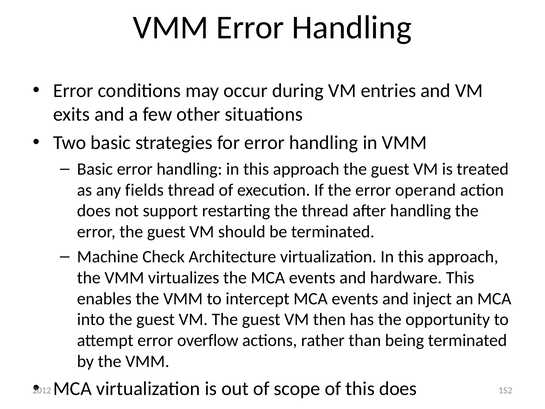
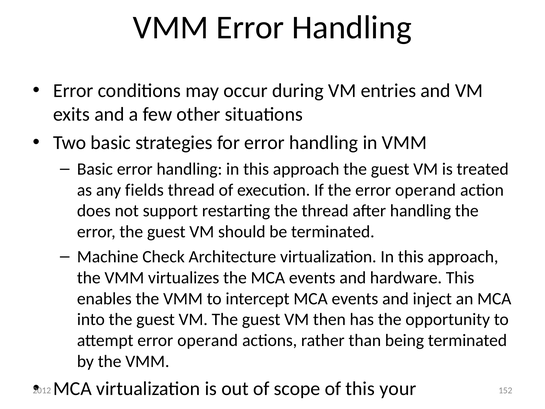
attempt error overflow: overflow -> operand
this does: does -> your
